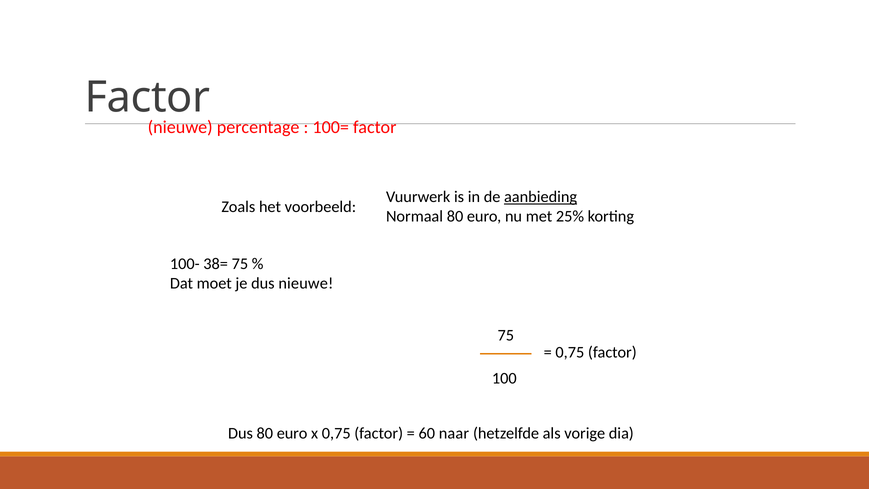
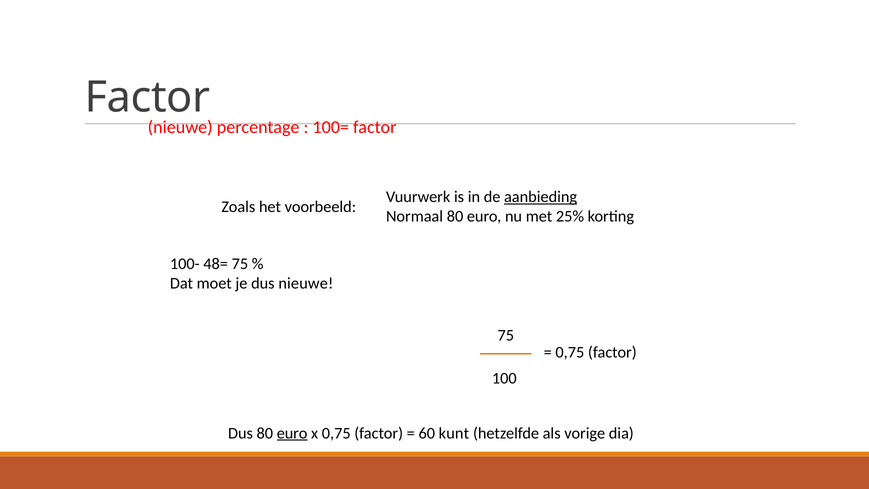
38=: 38= -> 48=
euro at (292, 433) underline: none -> present
naar: naar -> kunt
